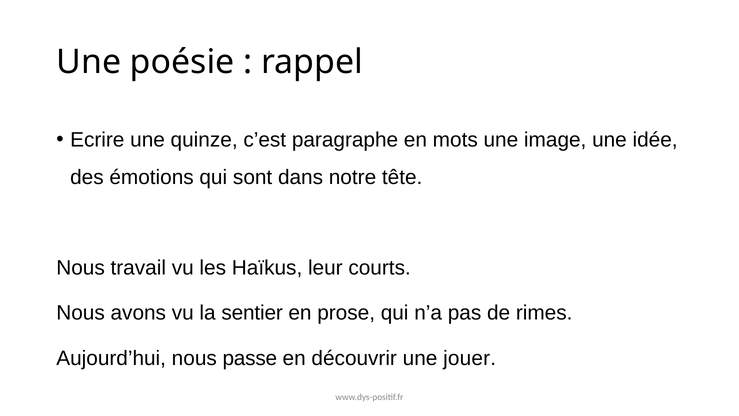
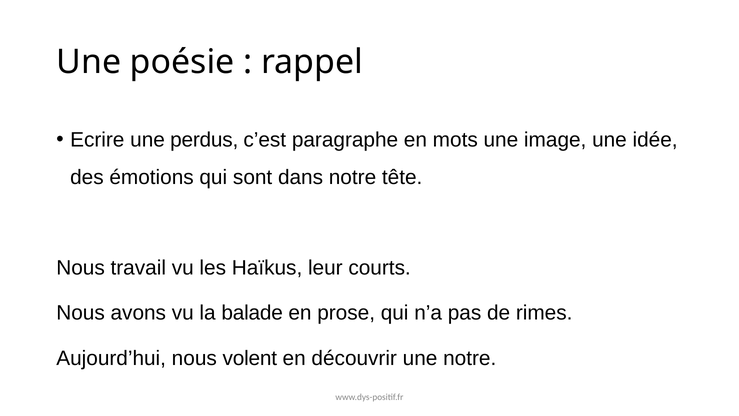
quinze: quinze -> perdus
sentier: sentier -> balade
passe: passe -> volent
une jouer: jouer -> notre
